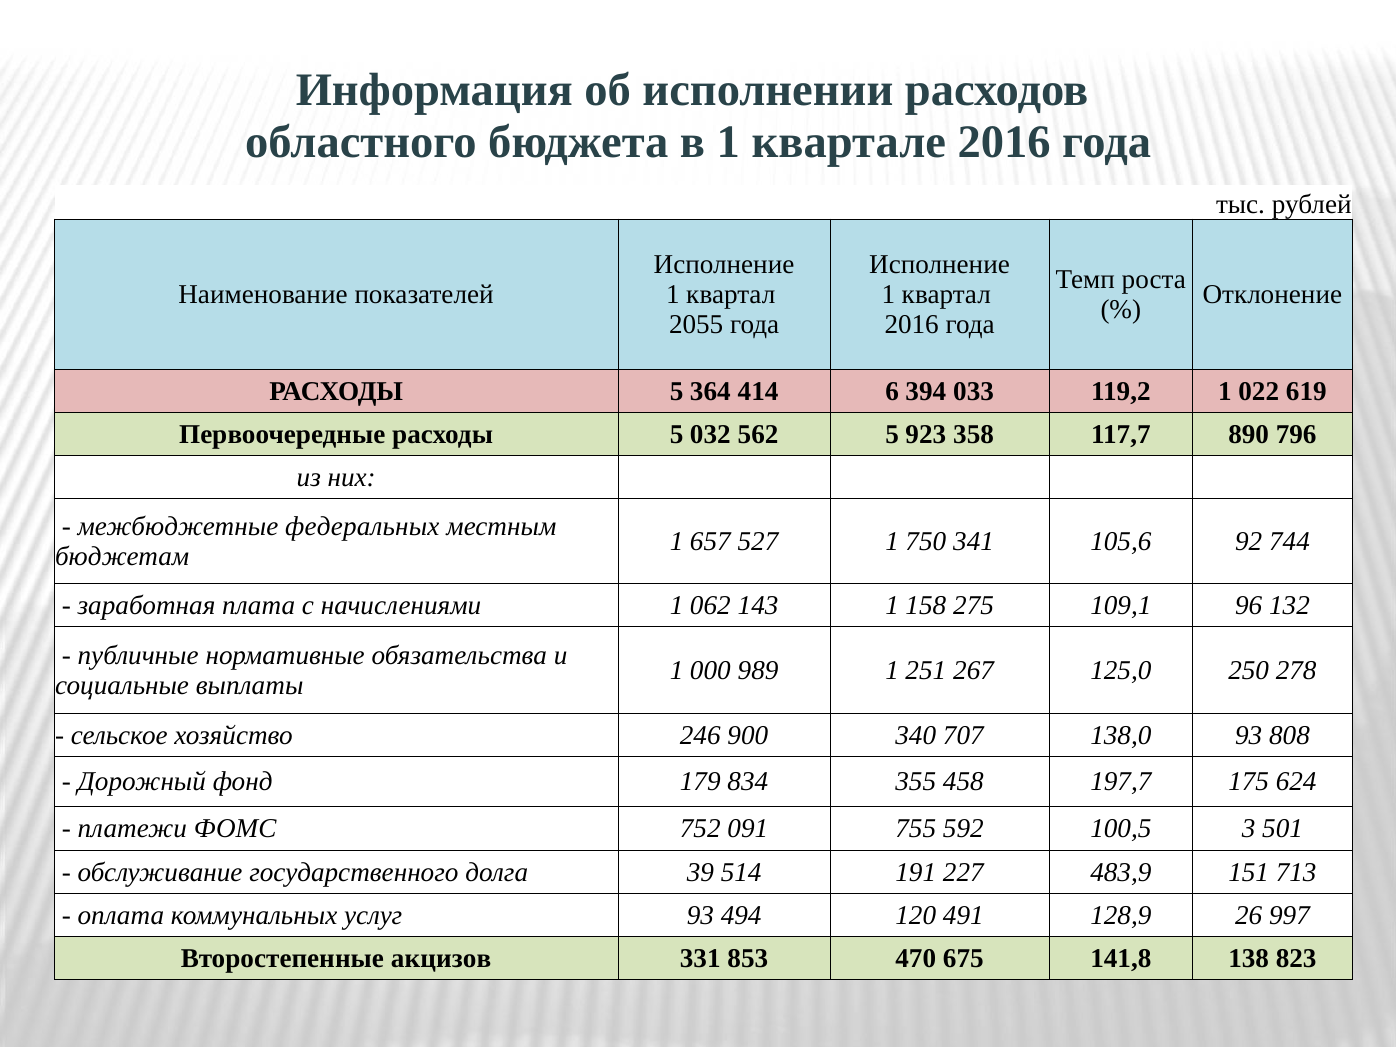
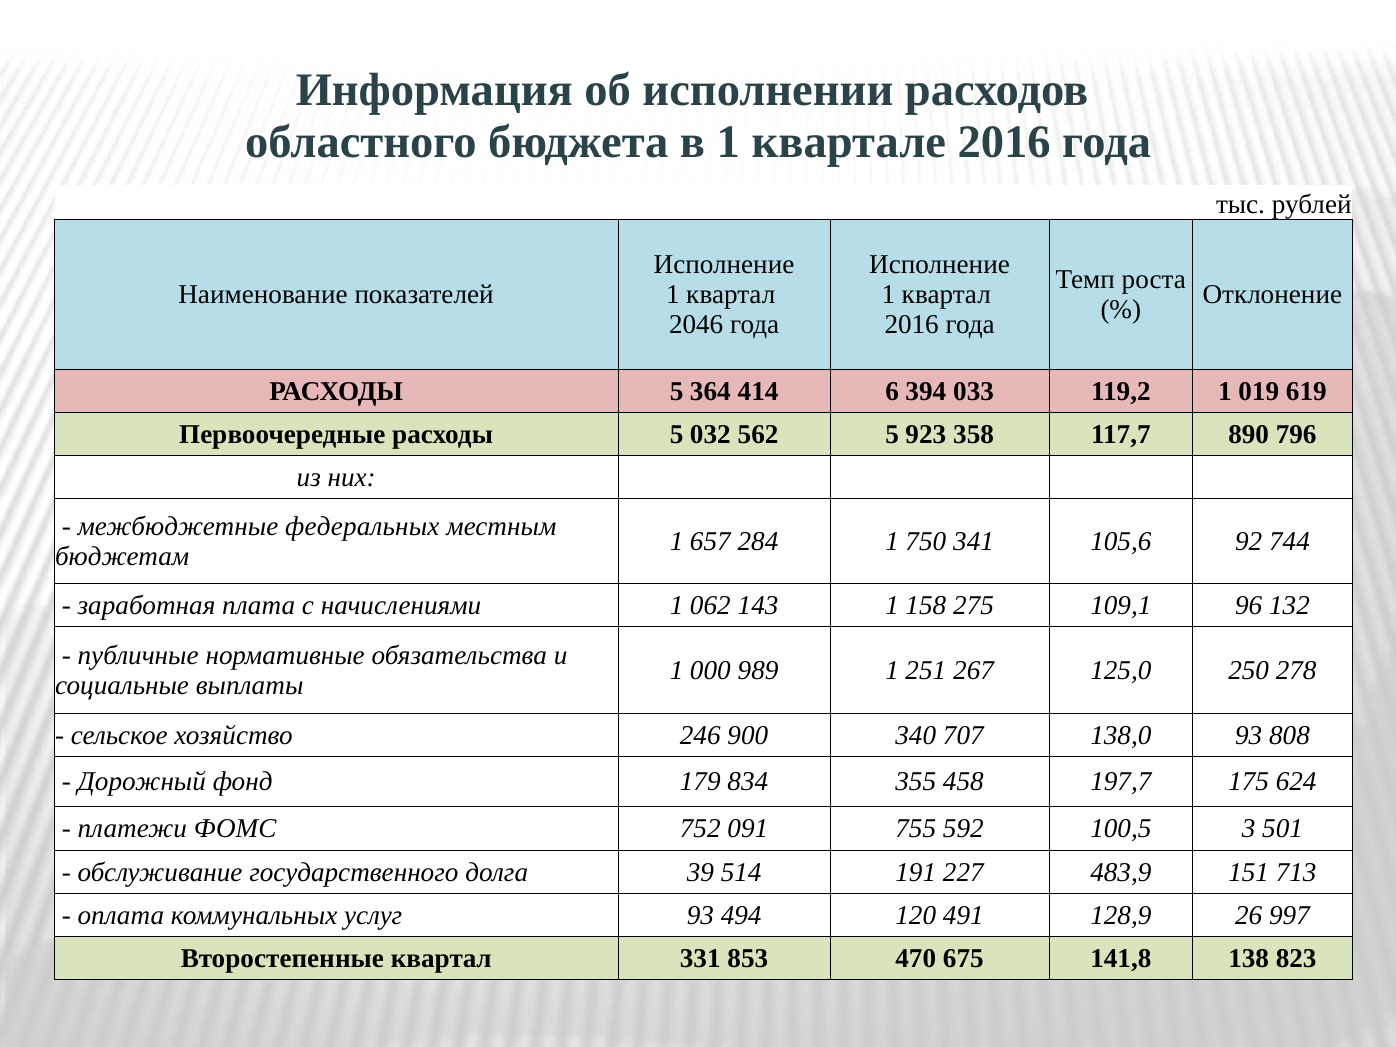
2055: 2055 -> 2046
022: 022 -> 019
527: 527 -> 284
Второстепенные акцизов: акцизов -> квартал
